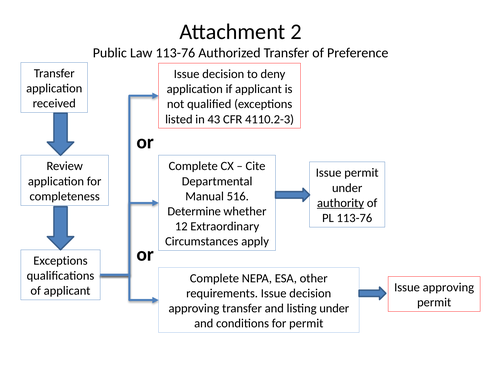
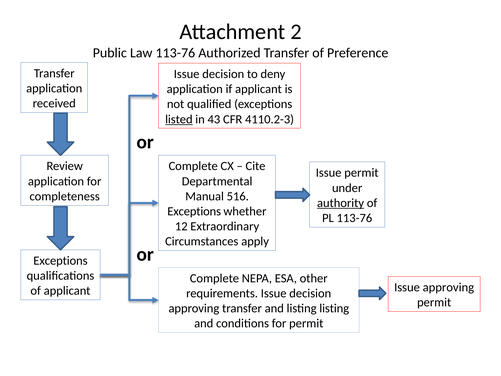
listed underline: none -> present
Determine at (194, 211): Determine -> Exceptions
listing under: under -> listing
